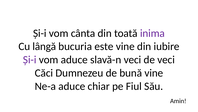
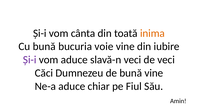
inima colour: purple -> orange
Cu lângă: lângă -> bună
este: este -> voie
